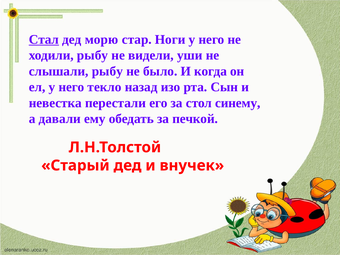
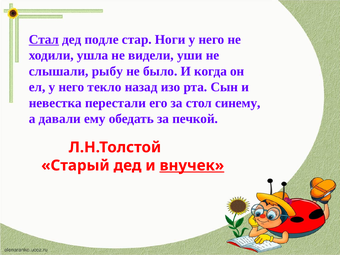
морю: морю -> подле
ходили рыбу: рыбу -> ушла
внучек underline: none -> present
